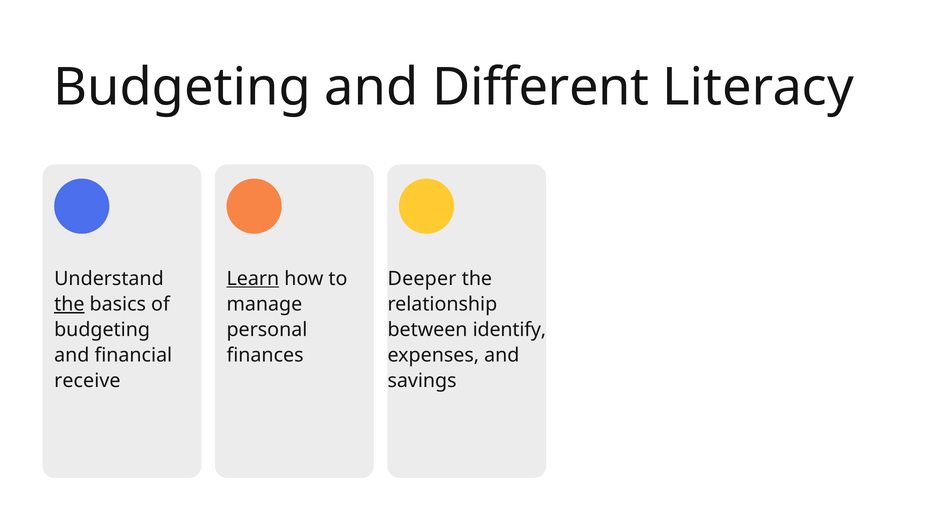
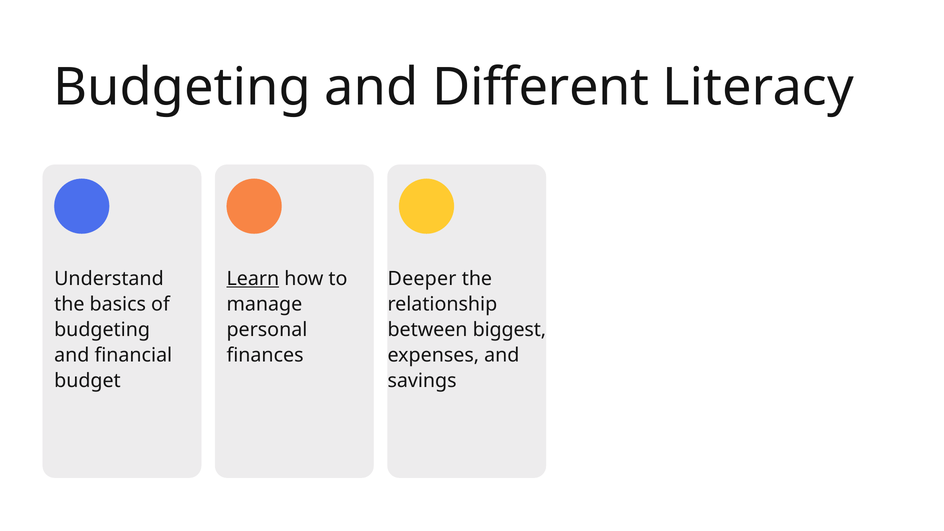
the at (69, 304) underline: present -> none
identify: identify -> biggest
receive: receive -> budget
